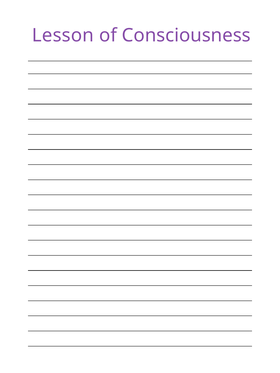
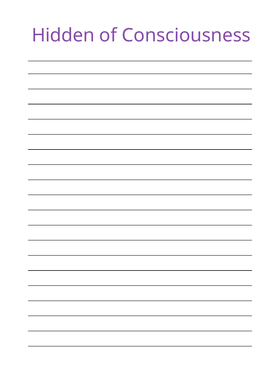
Lesson: Lesson -> Hidden
